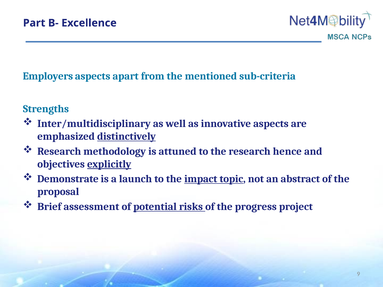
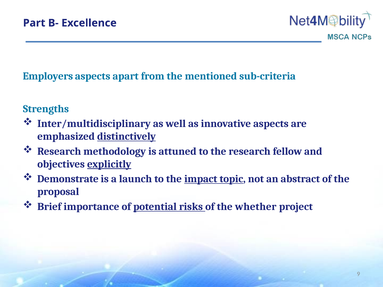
hence: hence -> fellow
assessment: assessment -> importance
progress: progress -> whether
